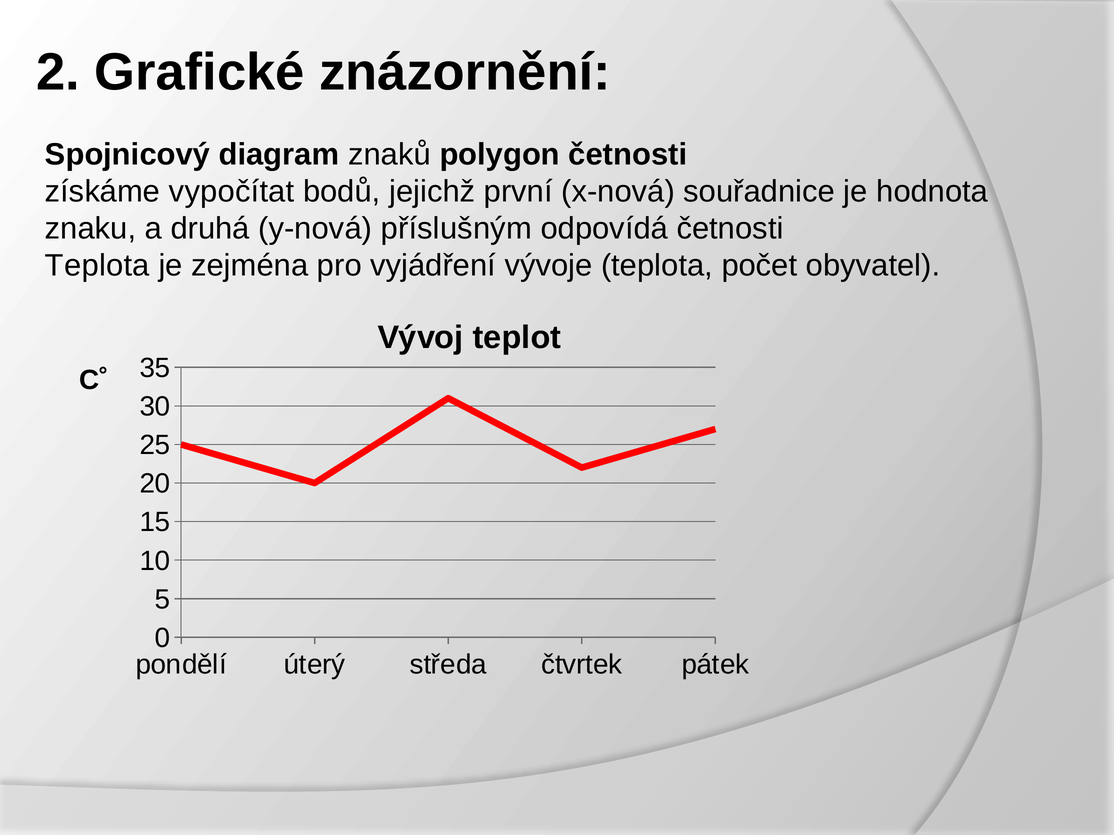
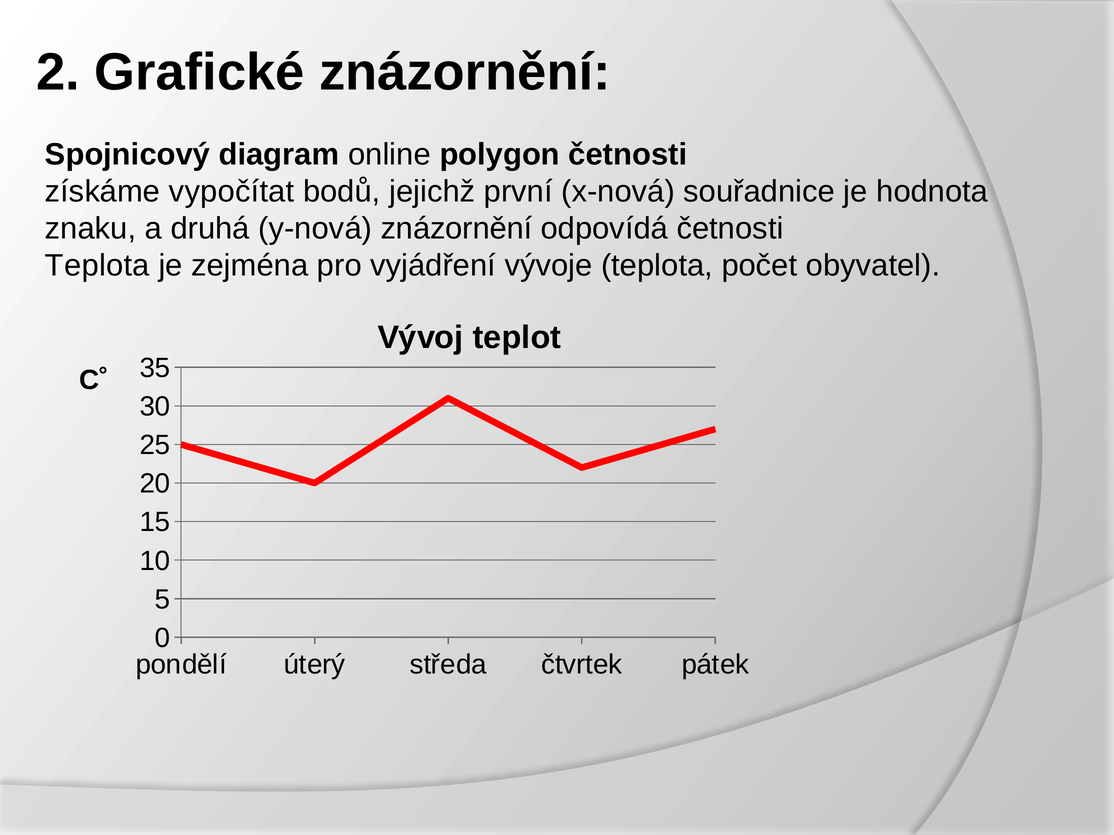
znaků: znaků -> online
y-nová příslušným: příslušným -> znázornění
